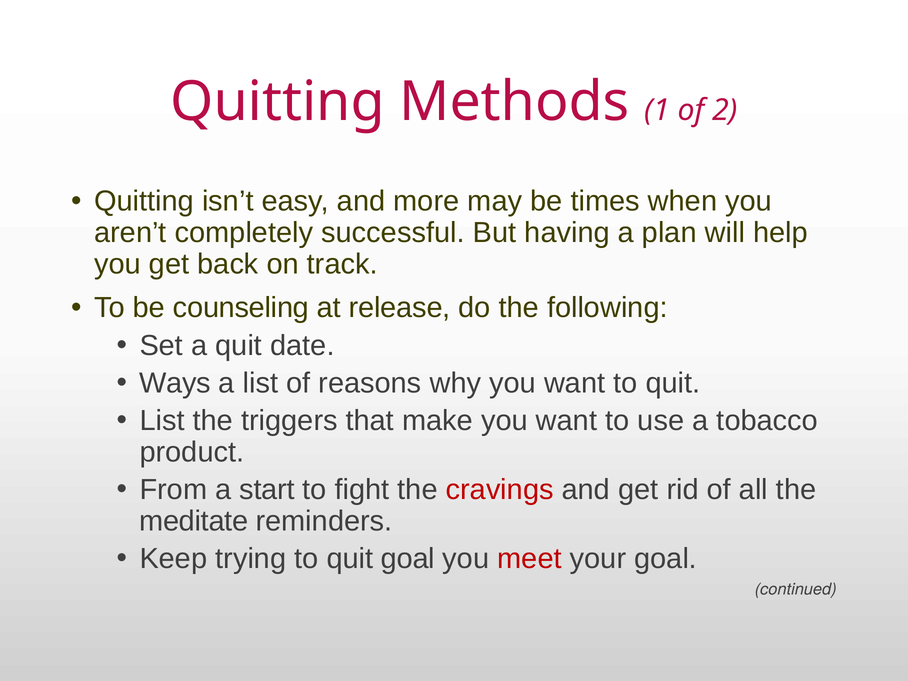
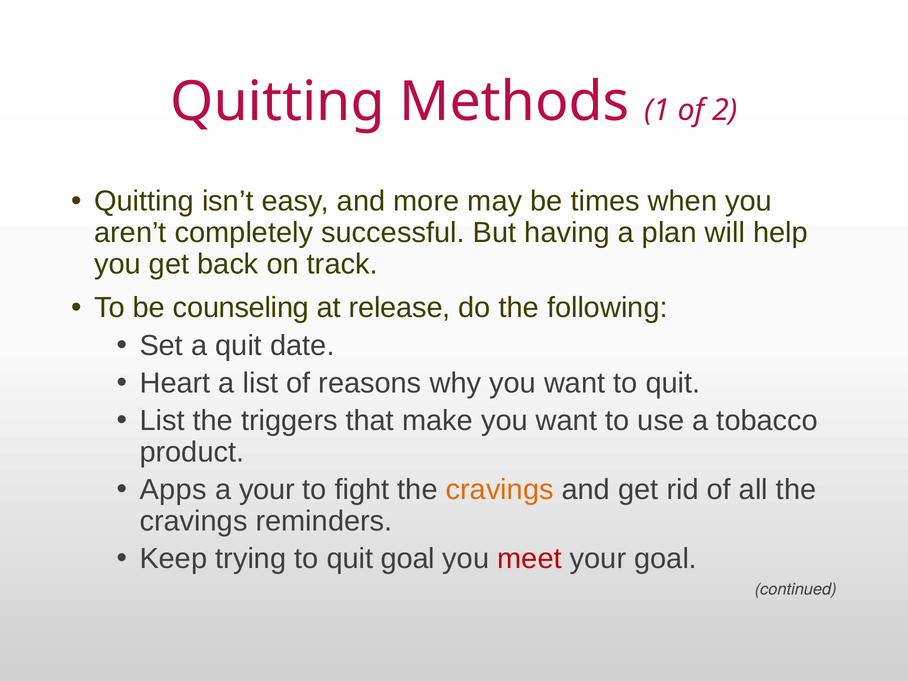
Ways: Ways -> Heart
From: From -> Apps
a start: start -> your
cravings at (500, 490) colour: red -> orange
meditate at (194, 521): meditate -> cravings
